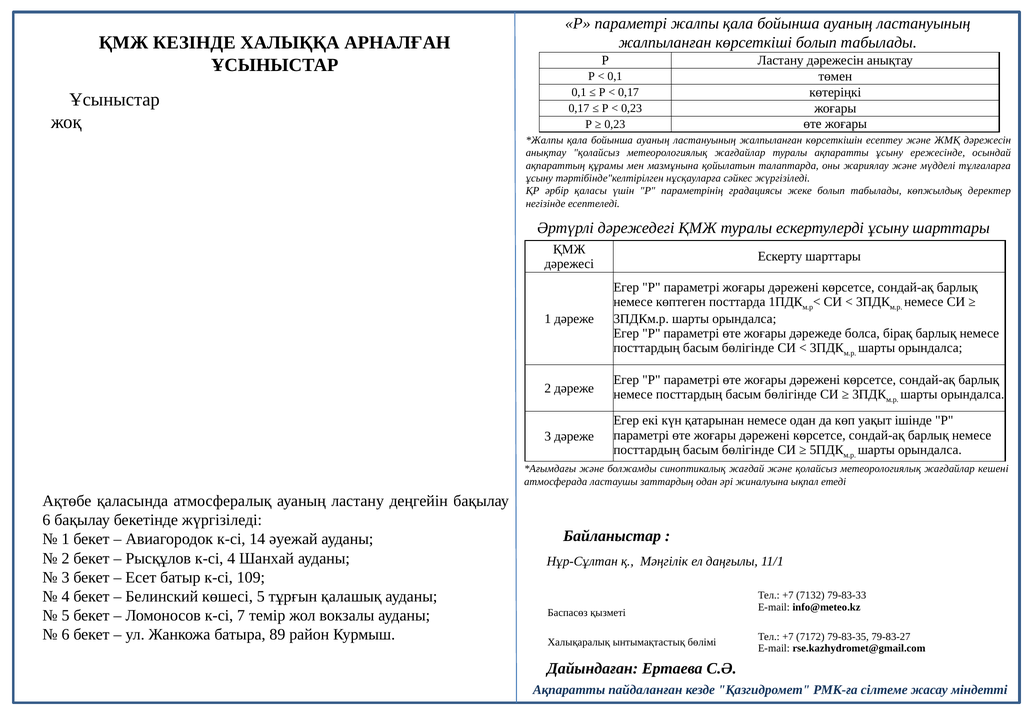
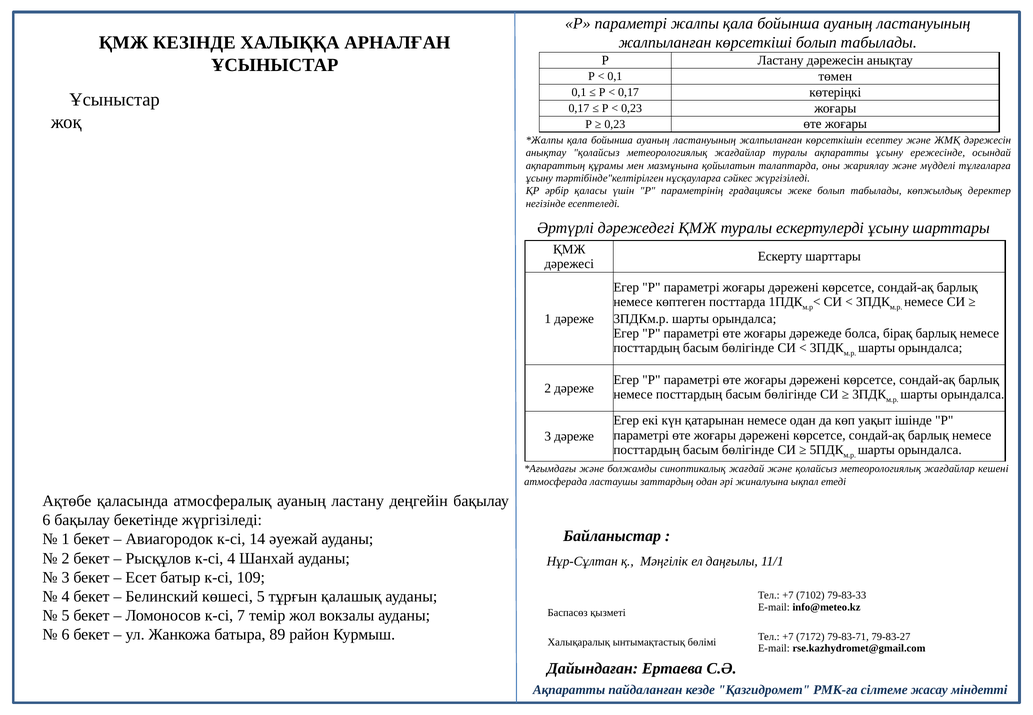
7132: 7132 -> 7102
79-83-35: 79-83-35 -> 79-83-71
